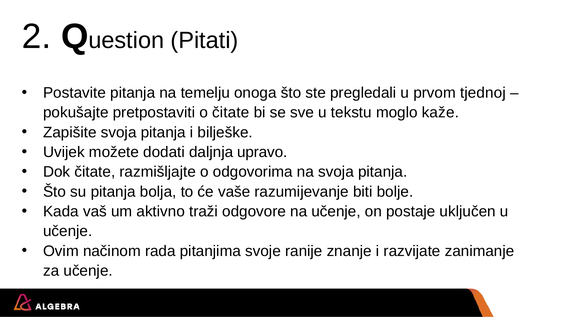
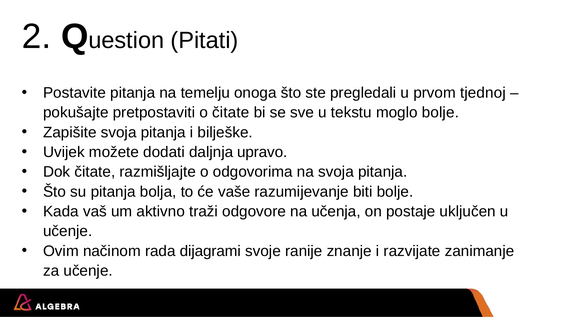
moglo kaže: kaže -> bolje
na učenje: učenje -> učenja
pitanjima: pitanjima -> dijagrami
